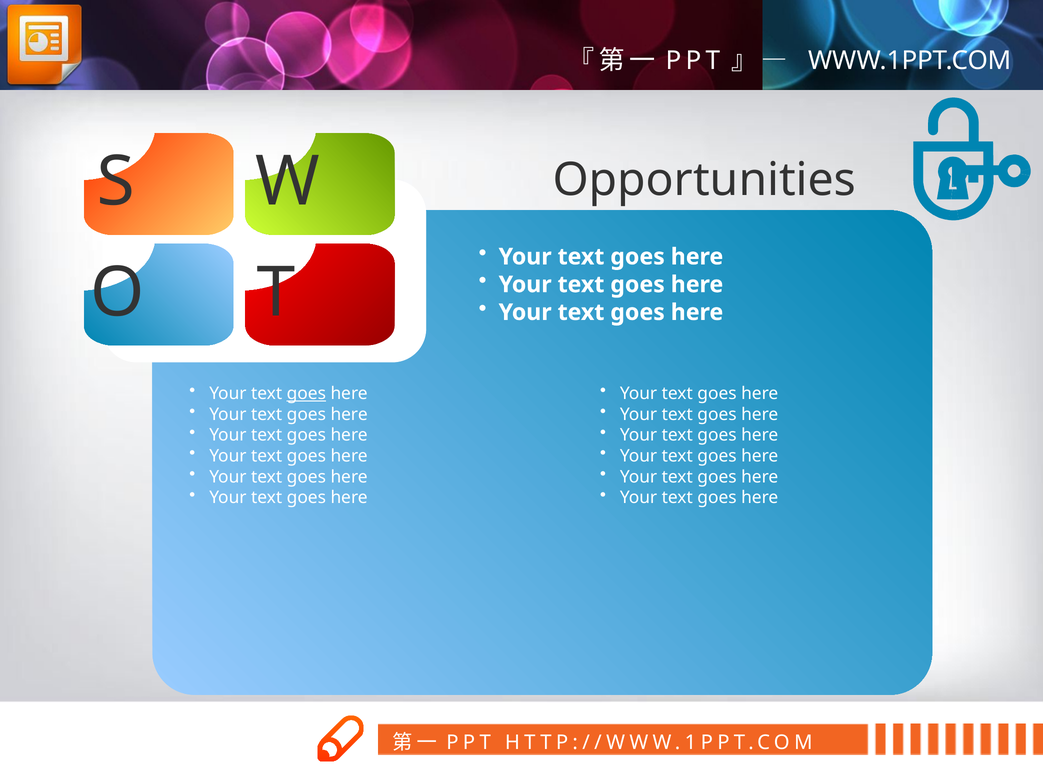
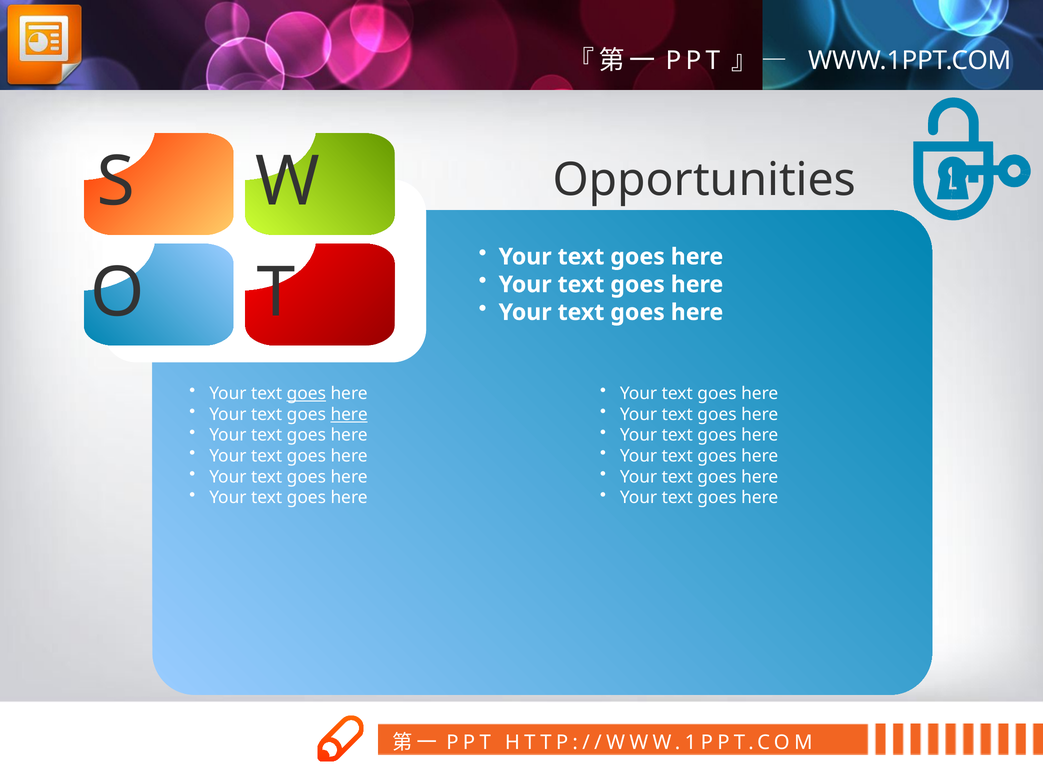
here at (349, 414) underline: none -> present
